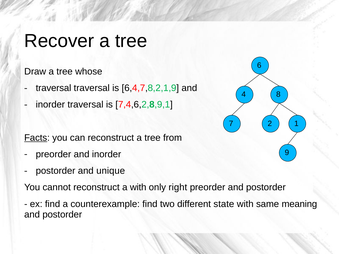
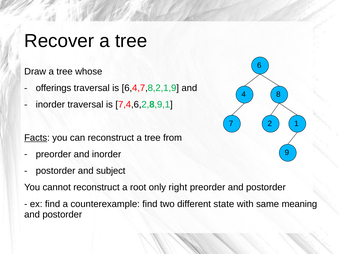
traversal at (53, 88): traversal -> offerings
unique: unique -> subject
a with: with -> root
